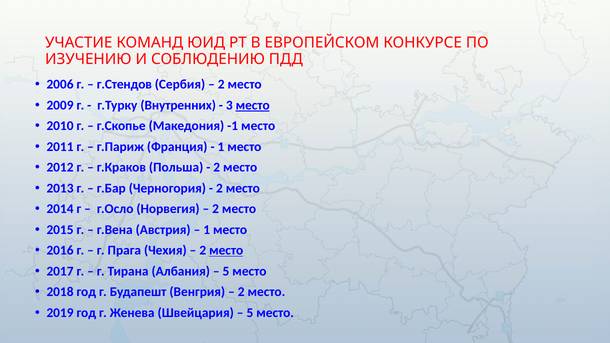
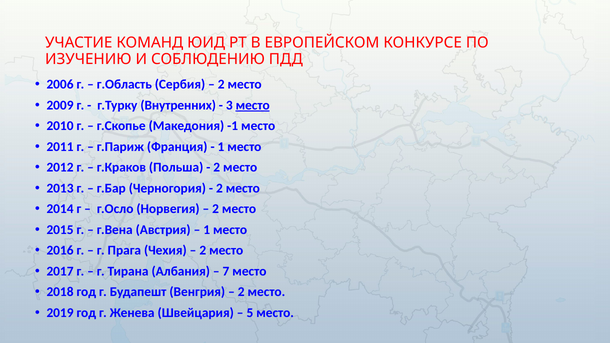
г.Стендов: г.Стендов -> г.Область
место at (226, 251) underline: present -> none
5 at (226, 271): 5 -> 7
